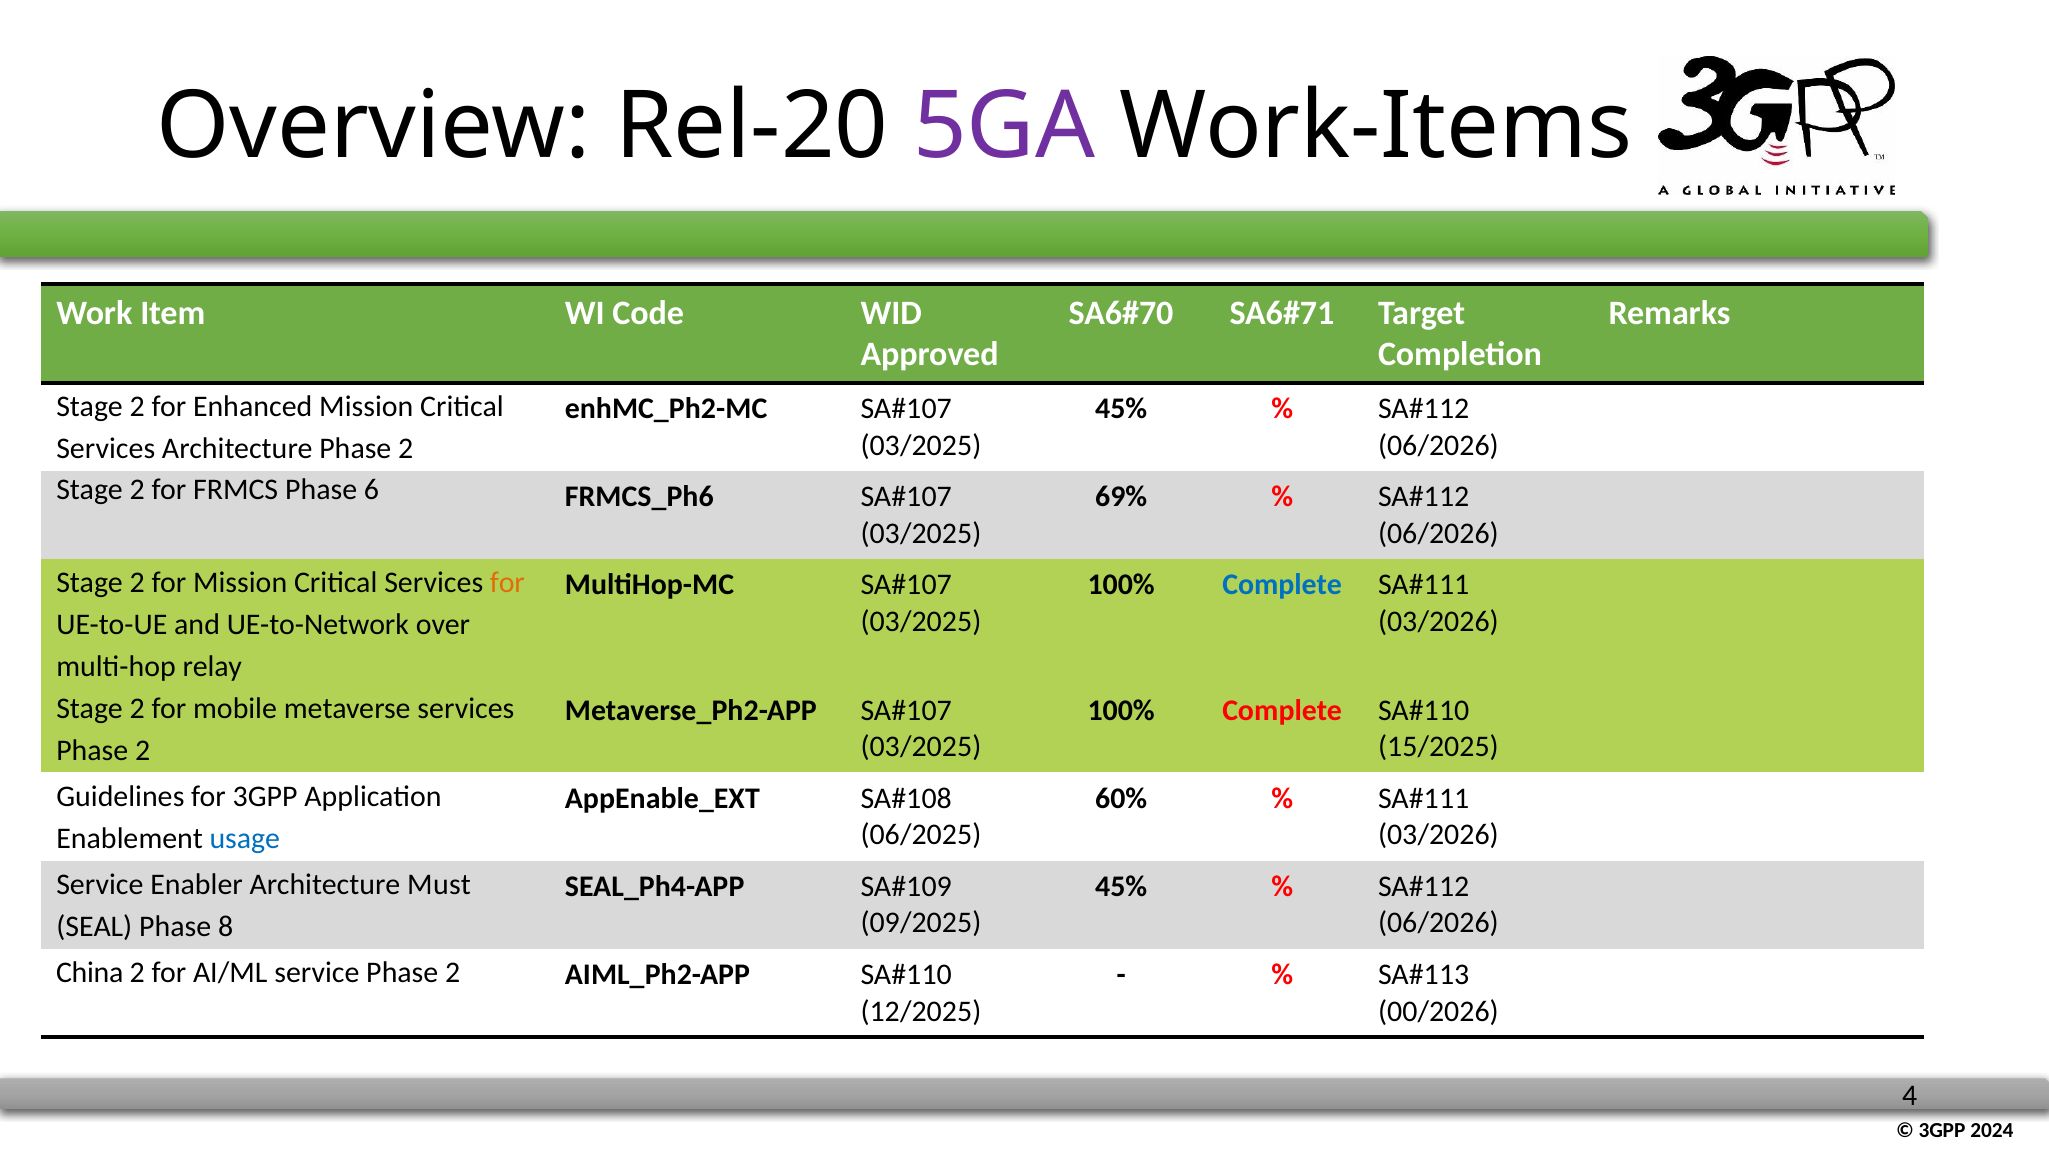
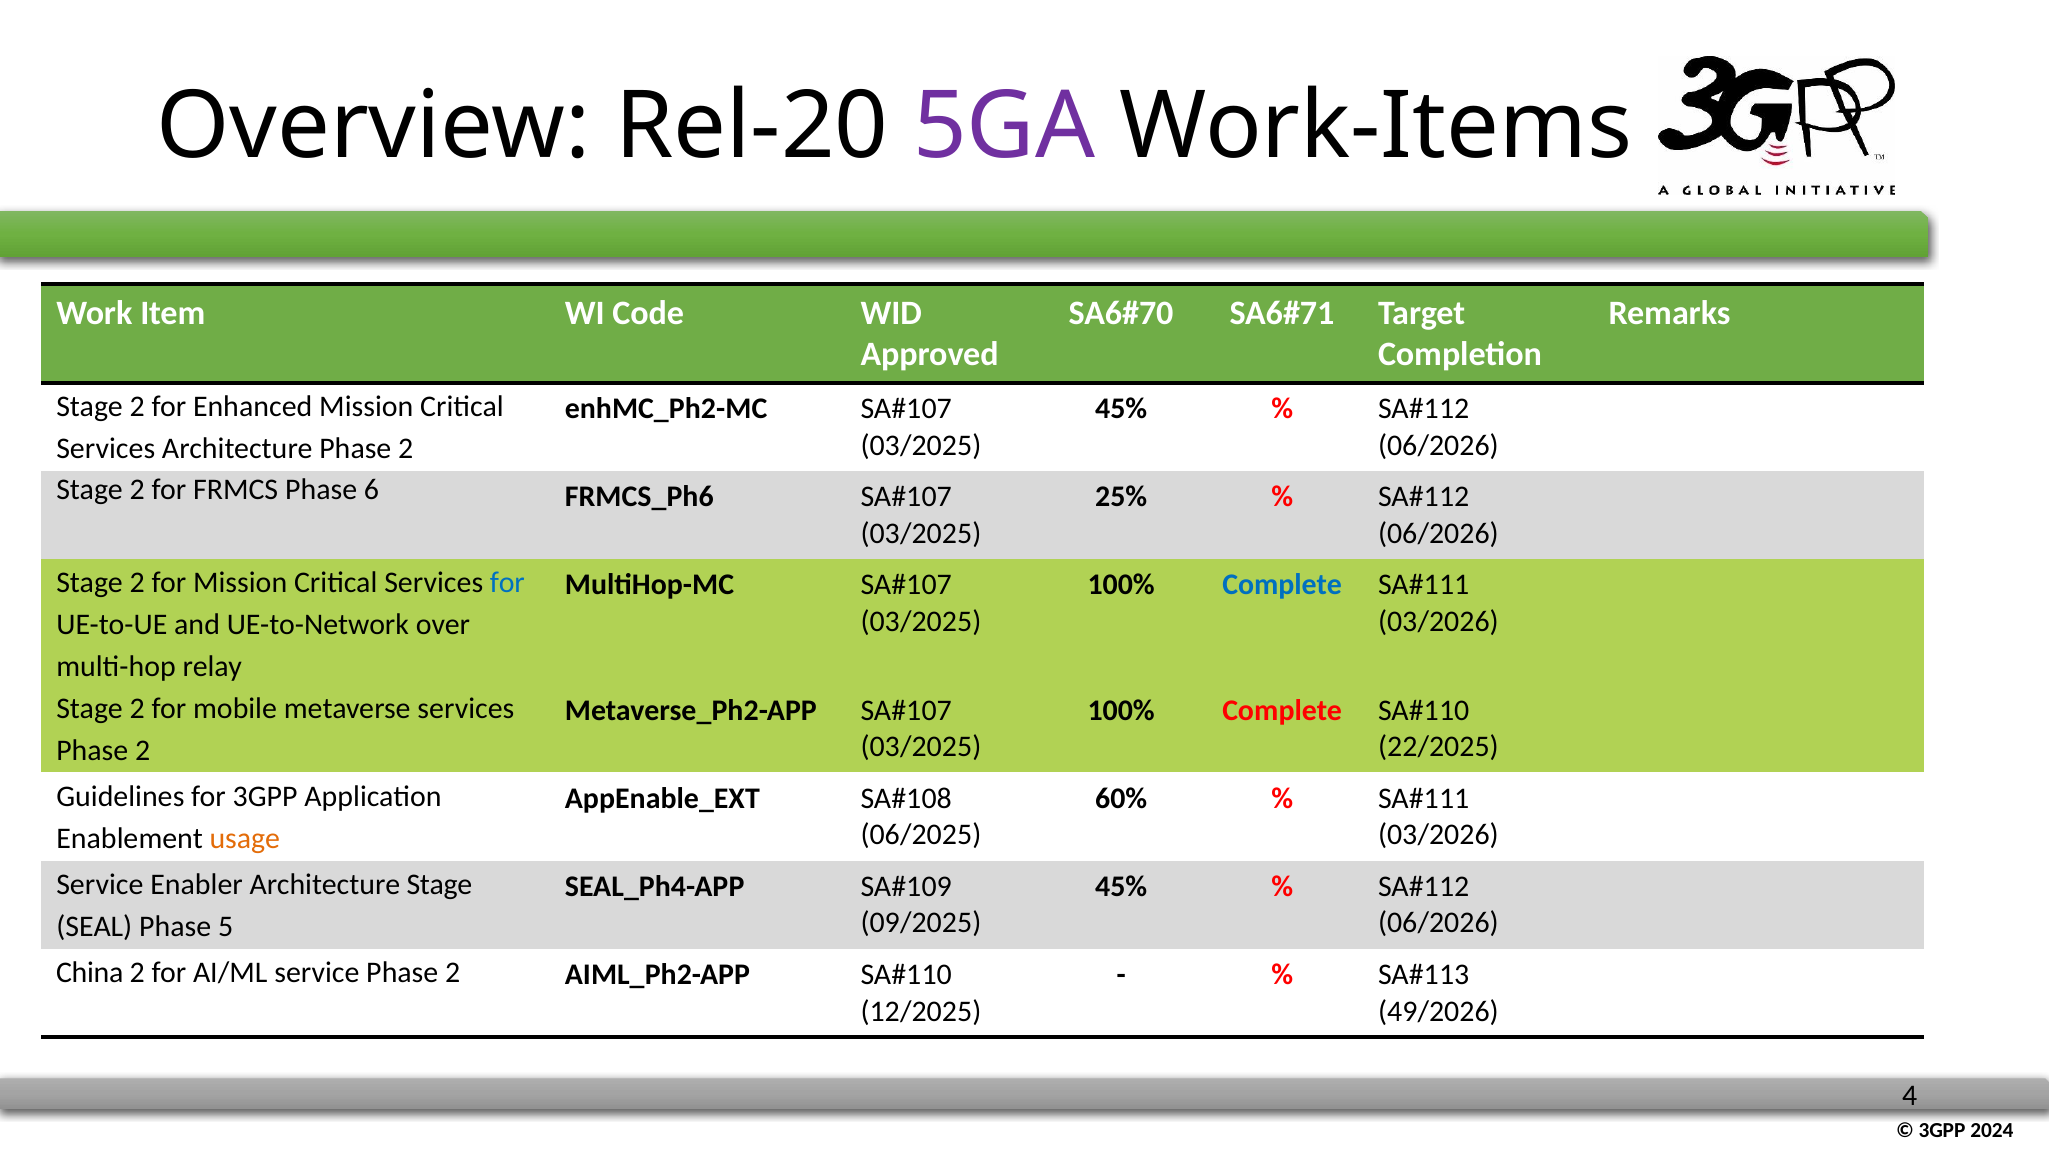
69%: 69% -> 25%
for at (507, 583) colour: orange -> blue
15/2025: 15/2025 -> 22/2025
usage colour: blue -> orange
Architecture Must: Must -> Stage
8: 8 -> 5
00/2026: 00/2026 -> 49/2026
